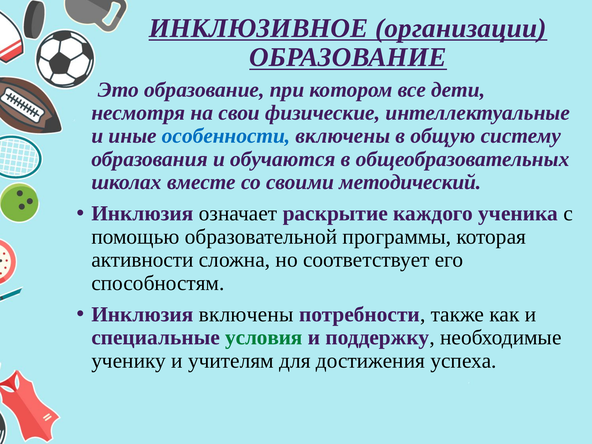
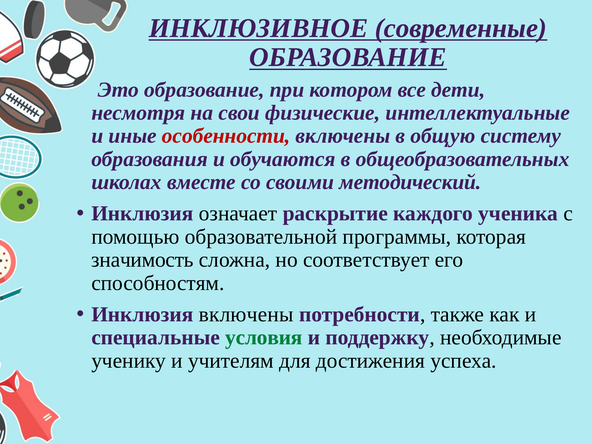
организации: организации -> современные
особенности colour: blue -> red
активности: активности -> значимость
